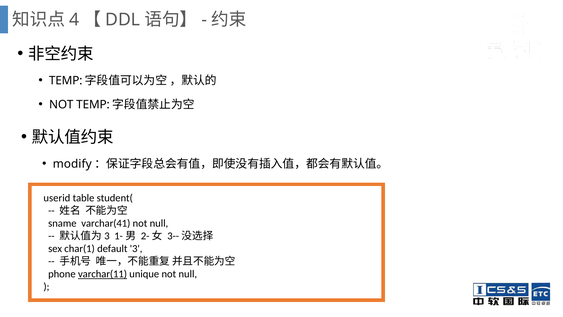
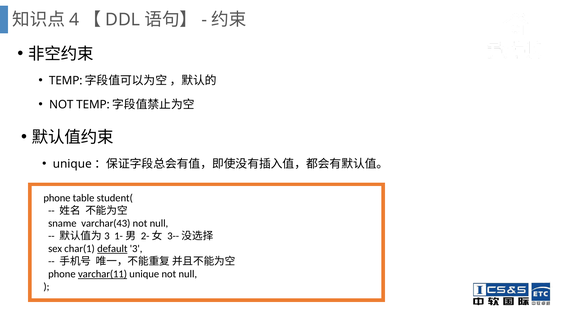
modify at (72, 164): modify -> unique
userid at (57, 198): userid -> phone
varchar(41: varchar(41 -> varchar(43
default underline: none -> present
